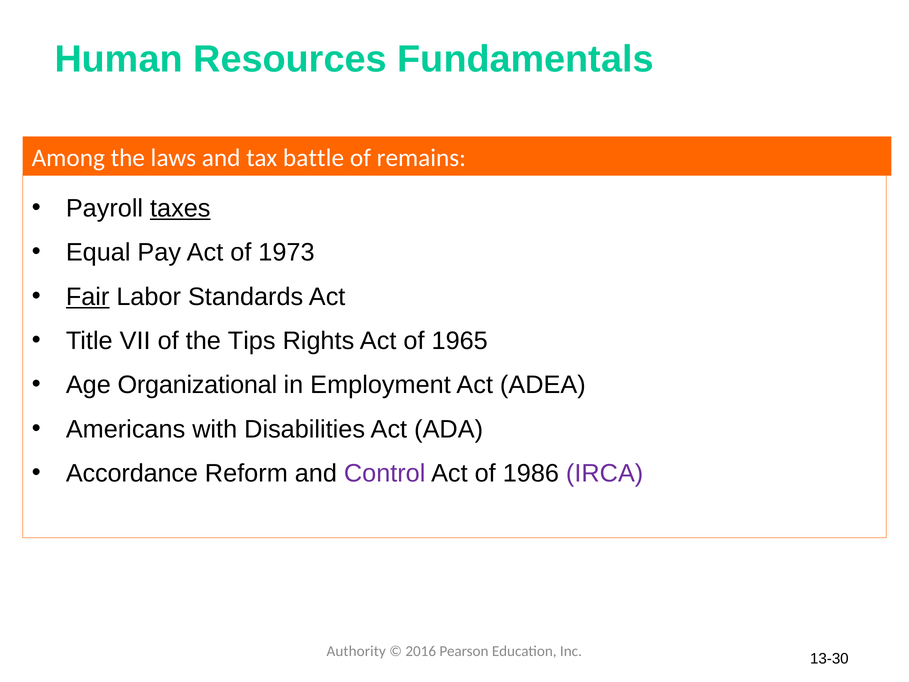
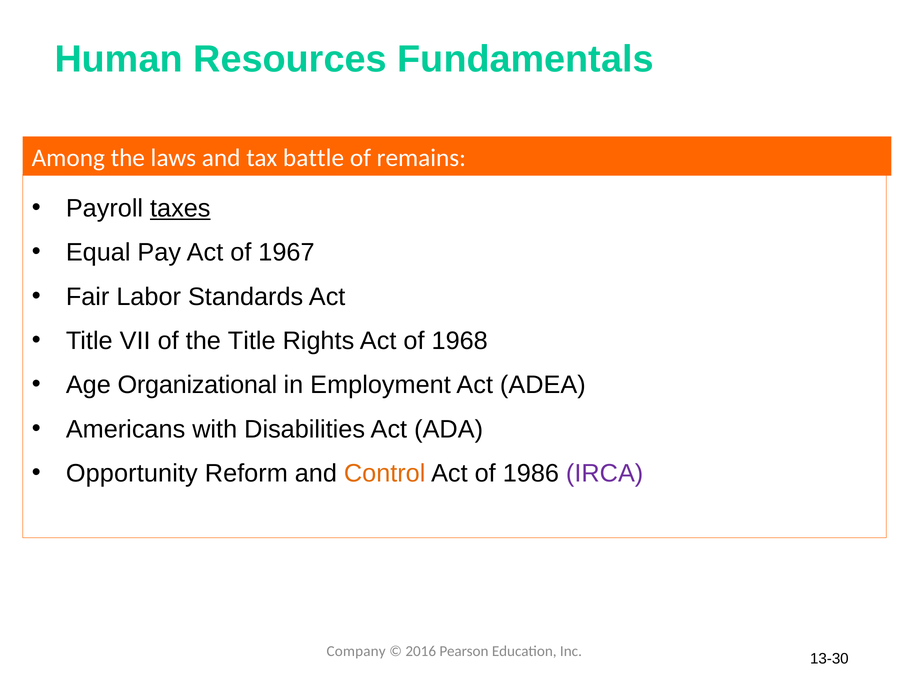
1973: 1973 -> 1967
Fair underline: present -> none
the Tips: Tips -> Title
1965: 1965 -> 1968
Accordance: Accordance -> Opportunity
Control colour: purple -> orange
Authority: Authority -> Company
